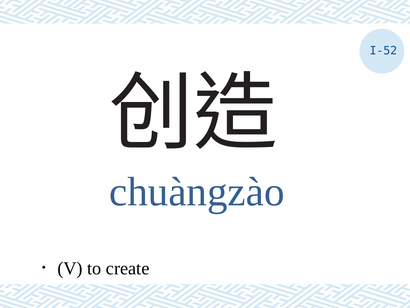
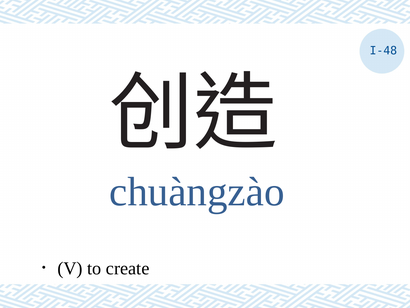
I-52: I-52 -> I-48
